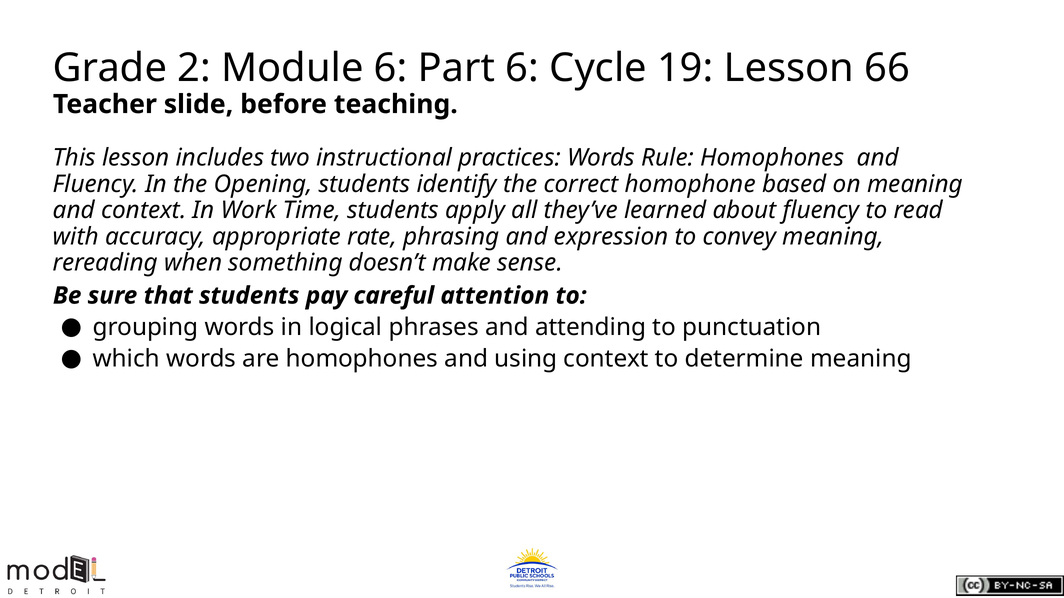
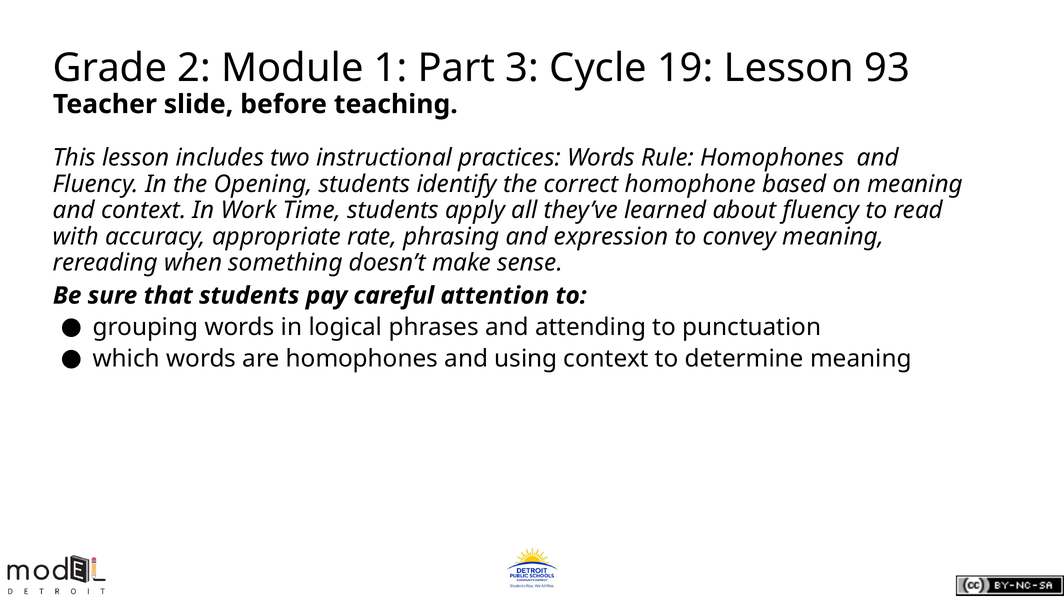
Module 6: 6 -> 1
Part 6: 6 -> 3
66: 66 -> 93
